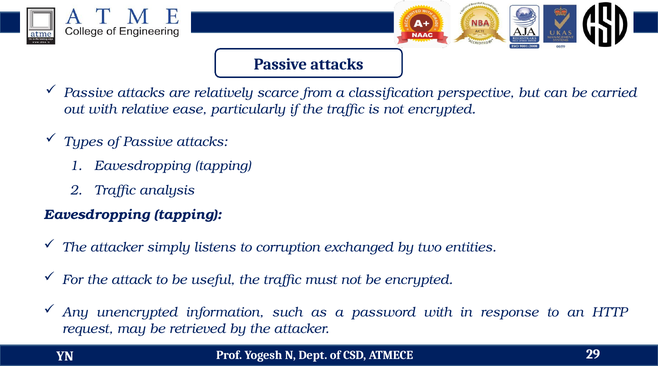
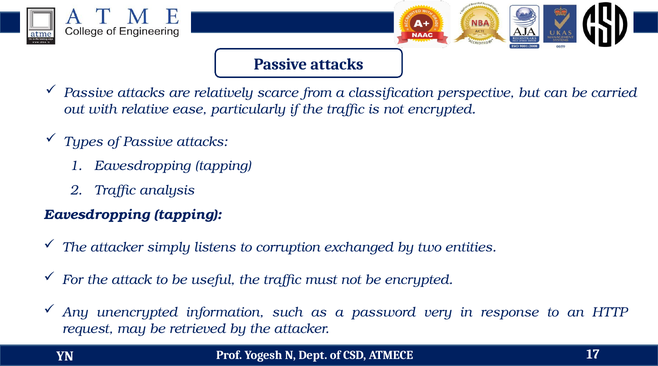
password with: with -> very
29: 29 -> 17
